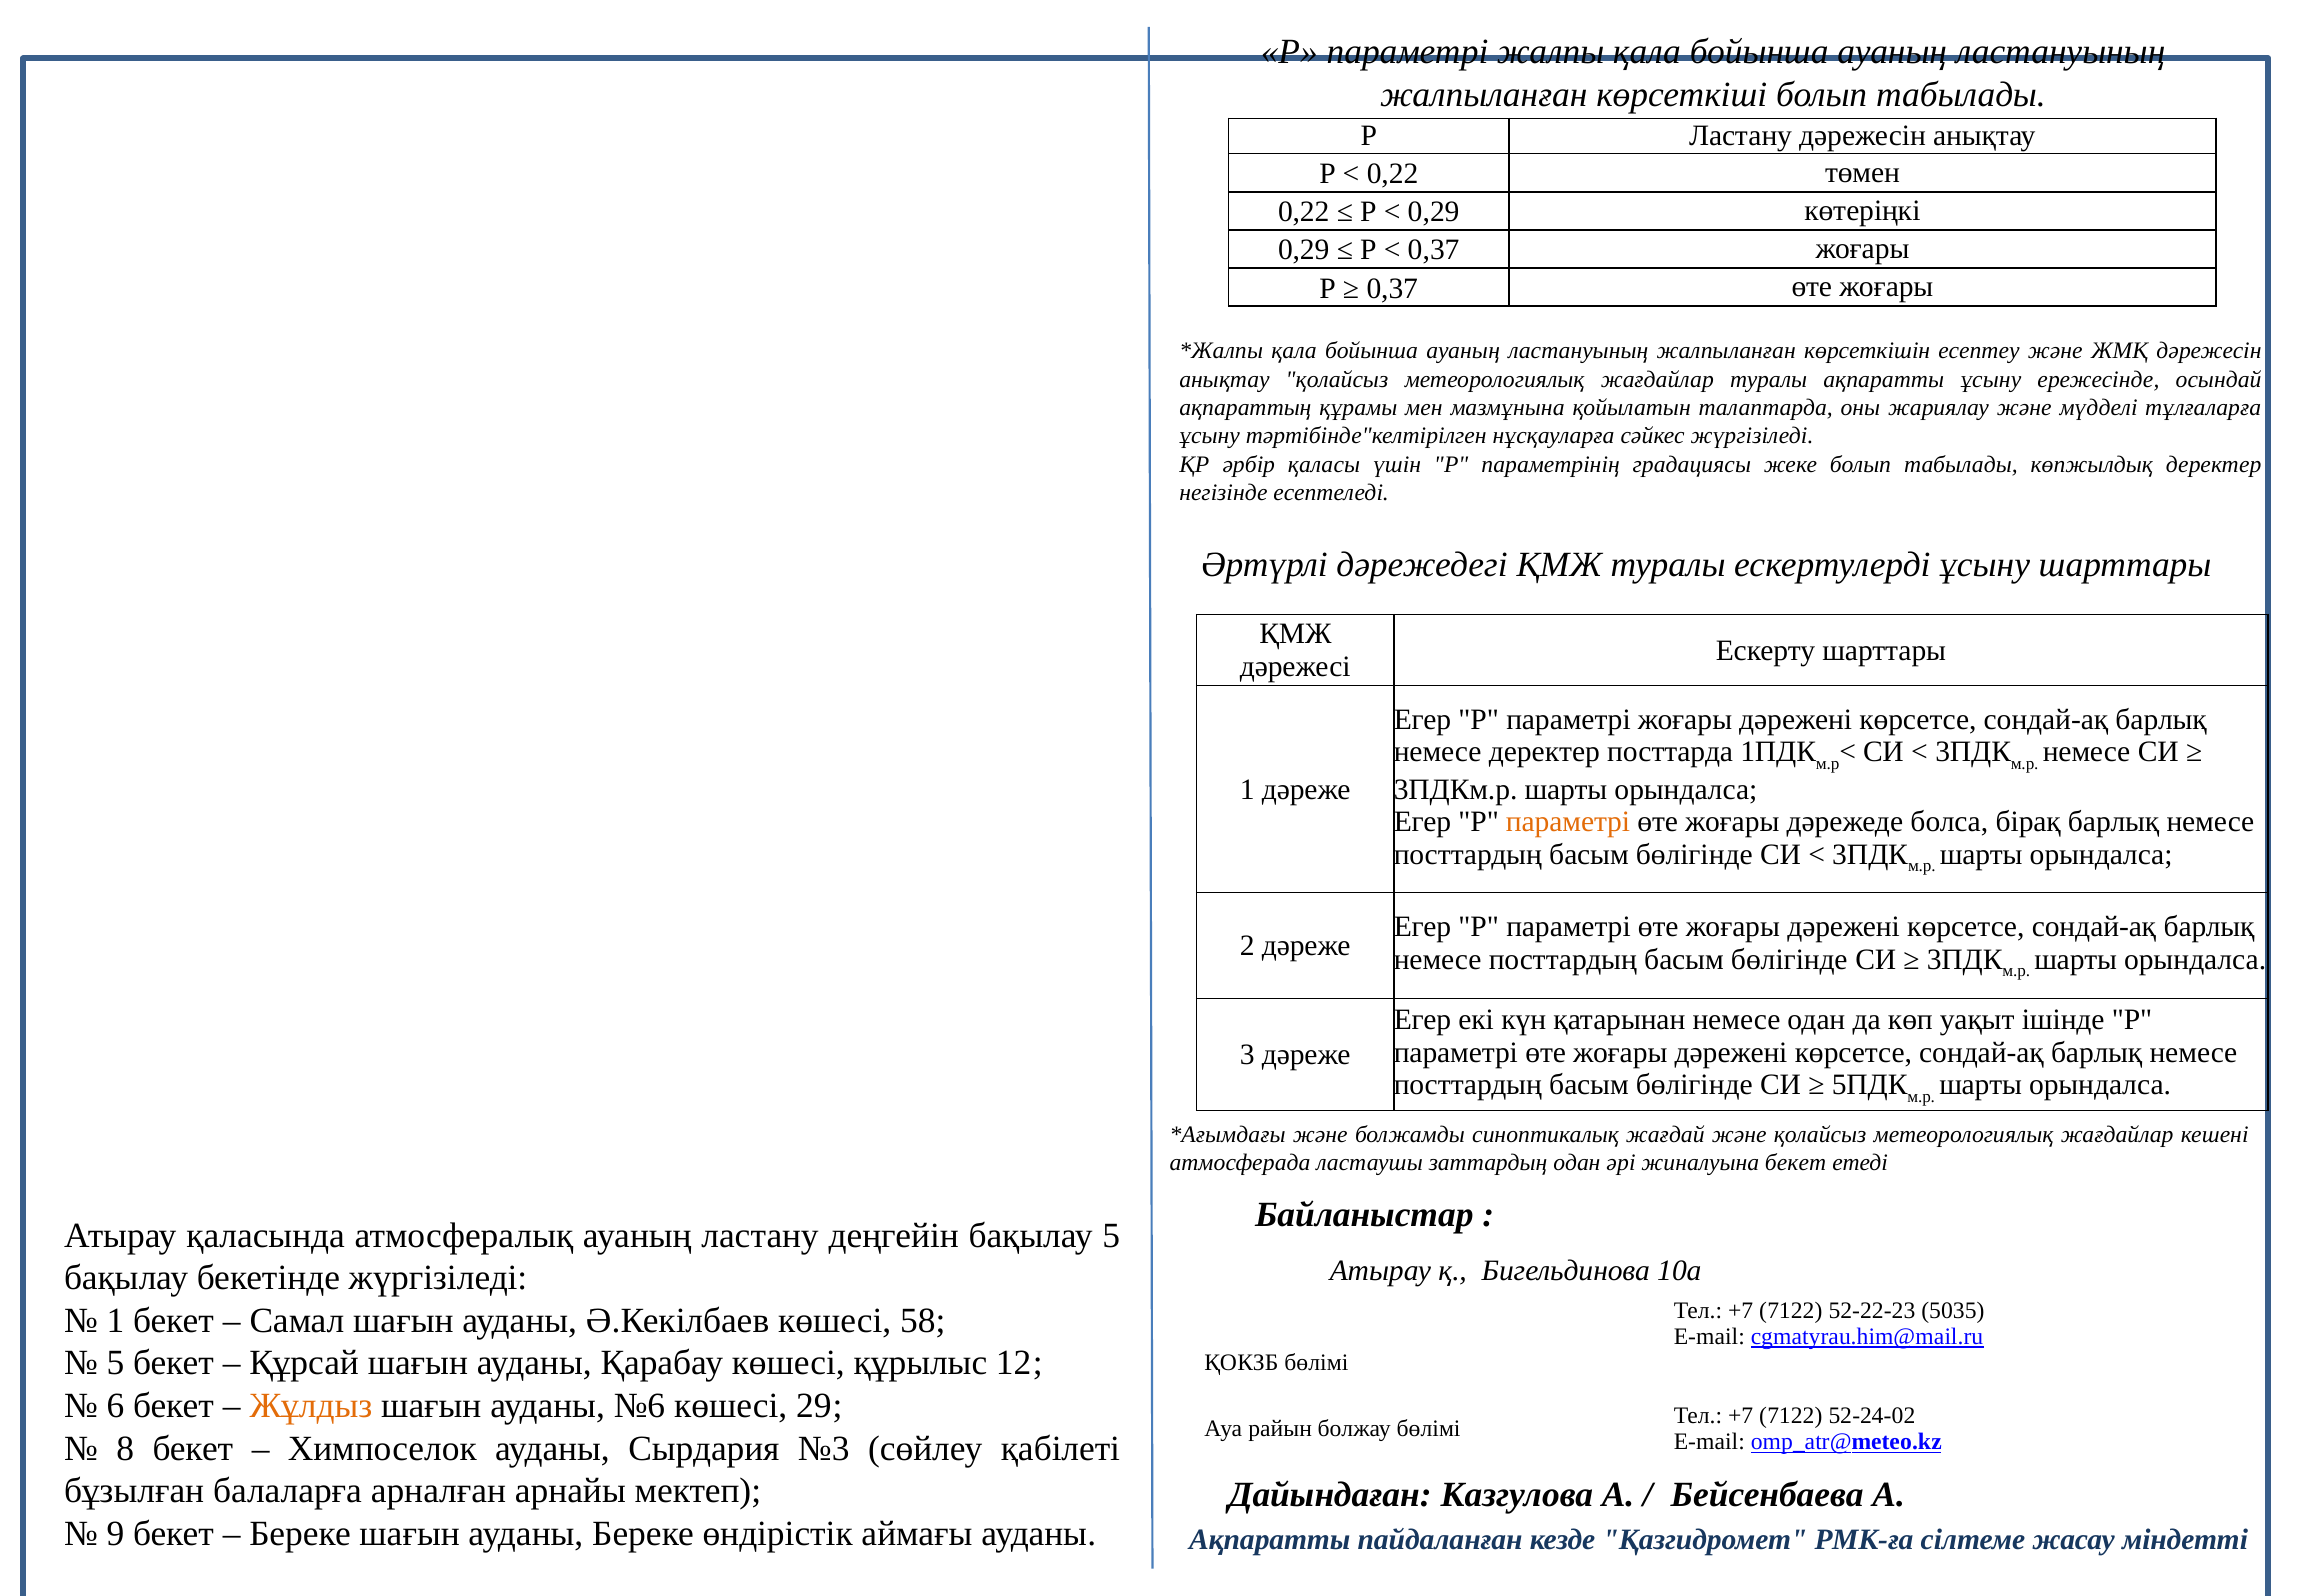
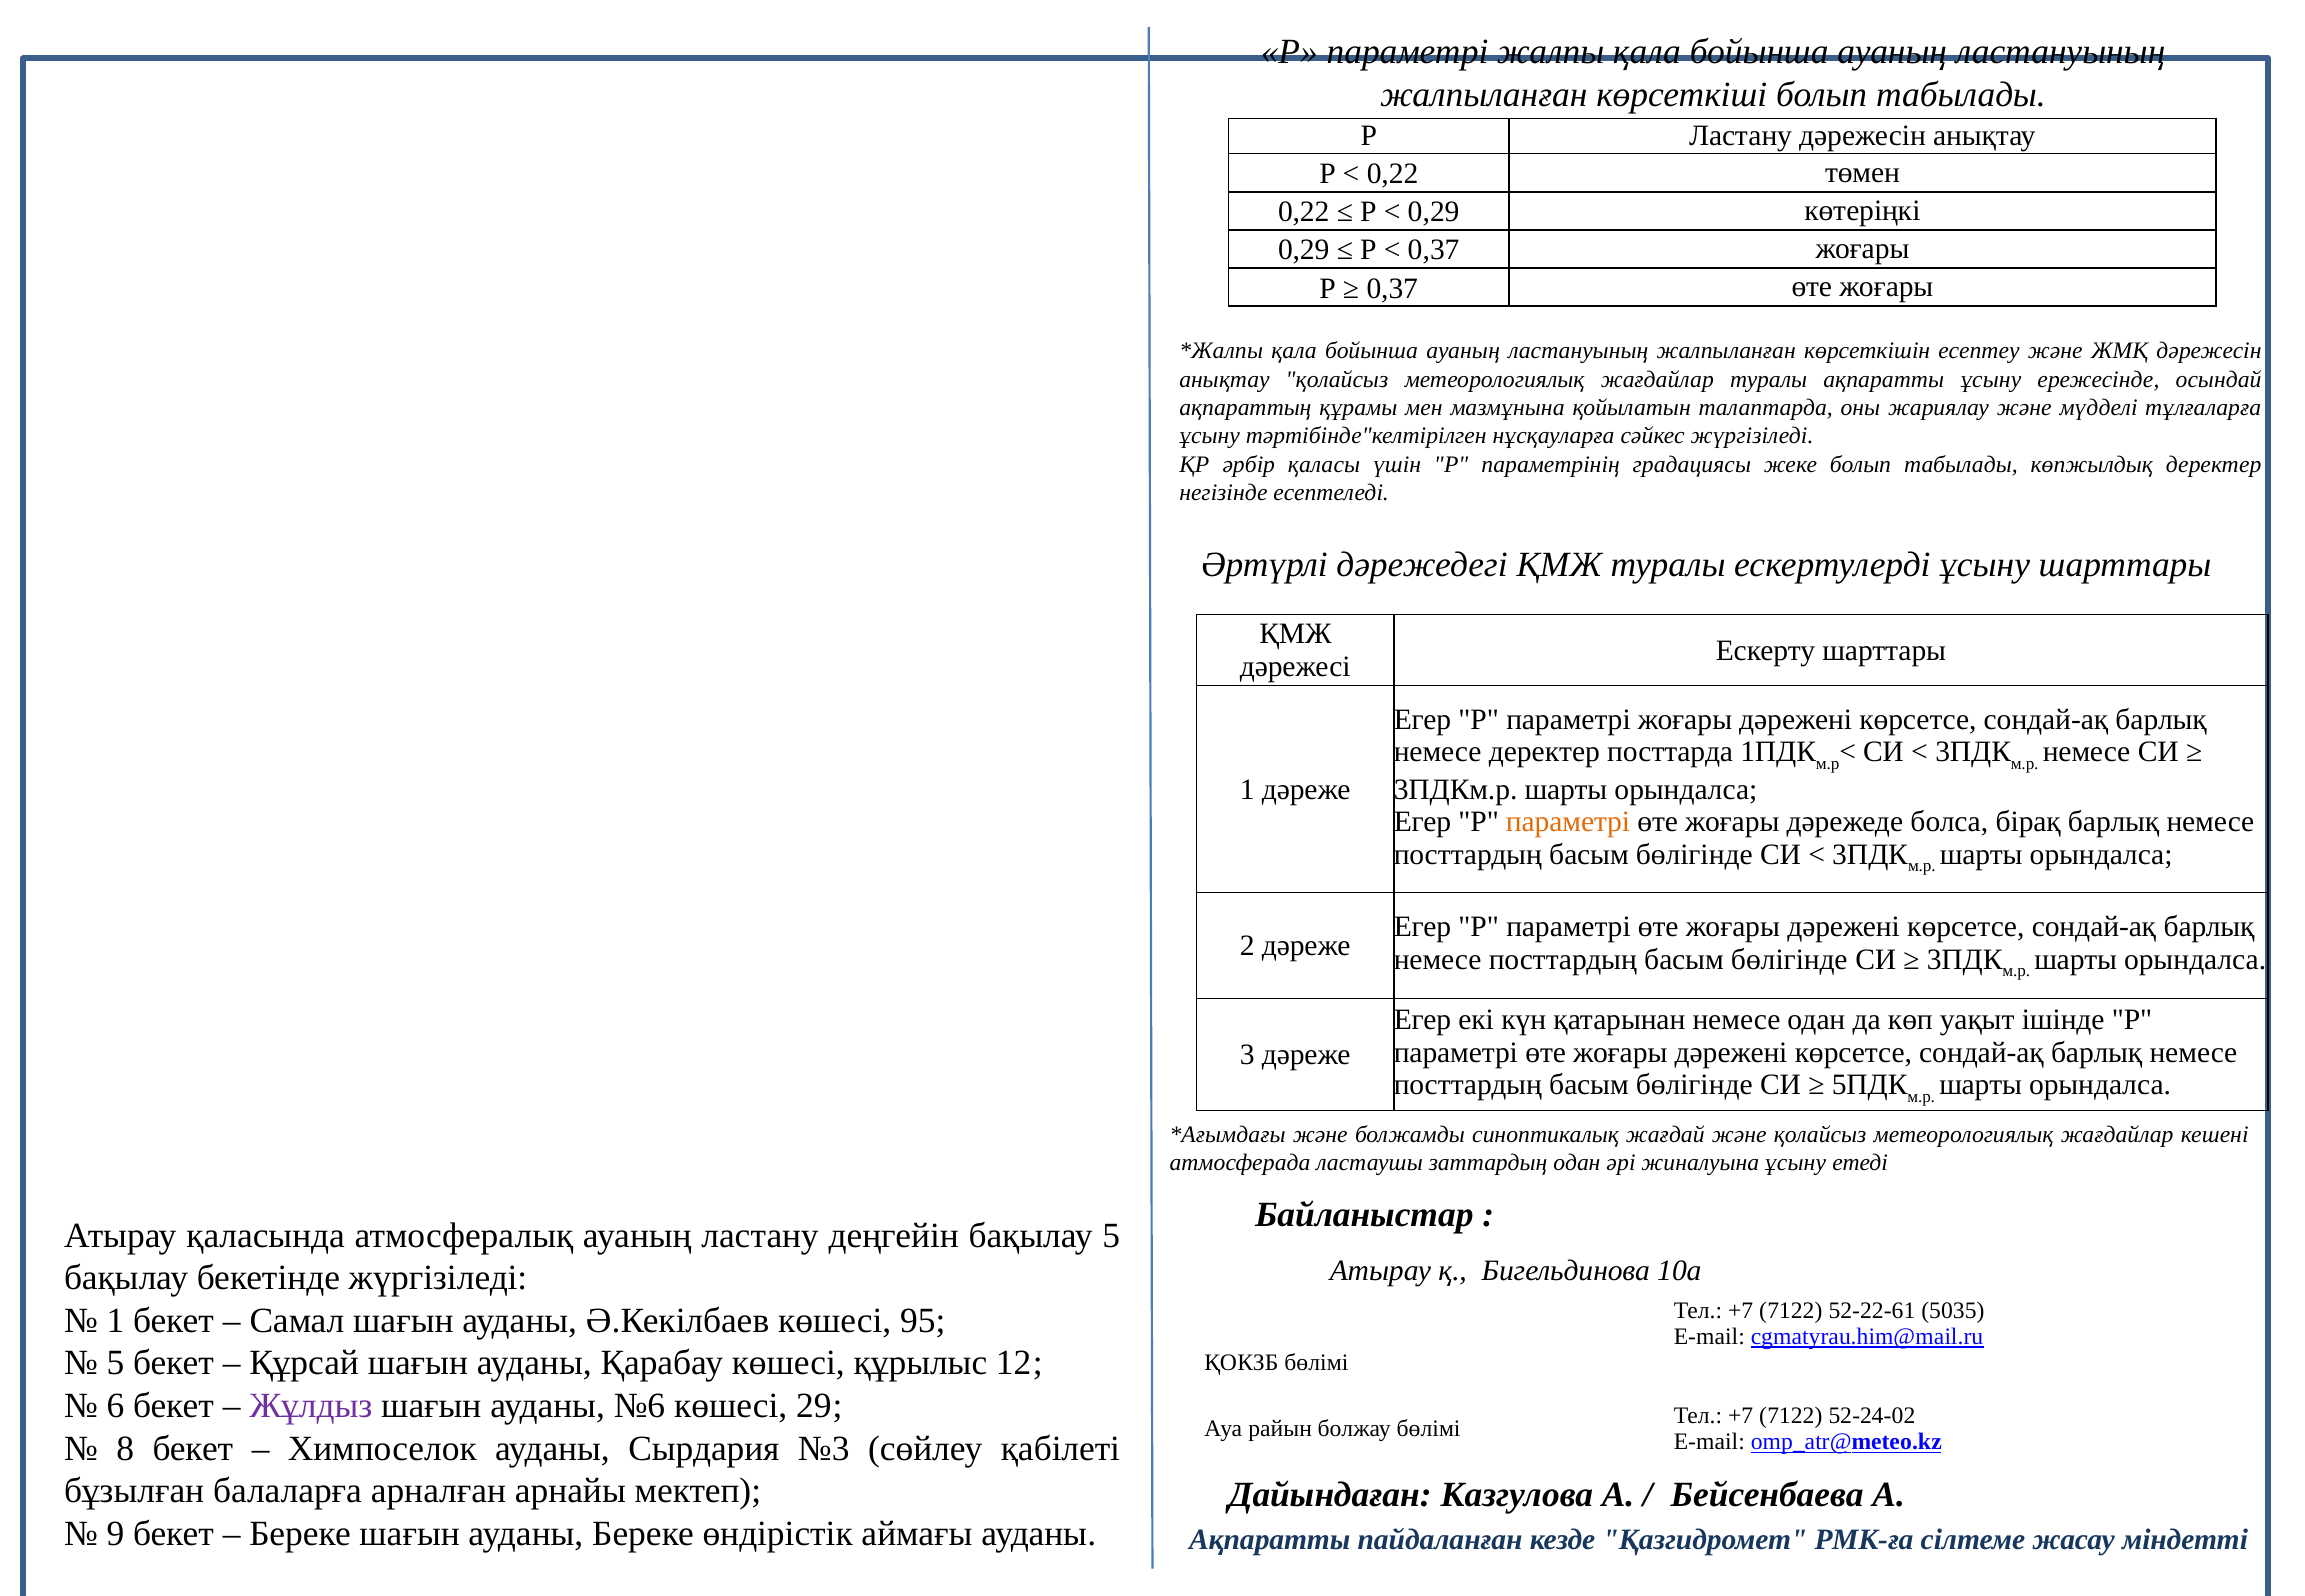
жиналуына бекет: бекет -> ұсыну
52-22-23: 52-22-23 -> 52-22-61
58: 58 -> 95
Жұлдыз colour: orange -> purple
